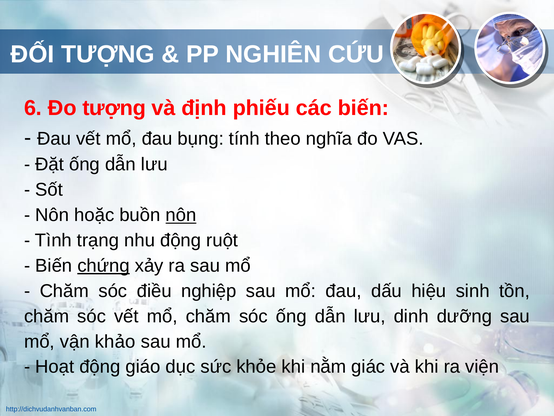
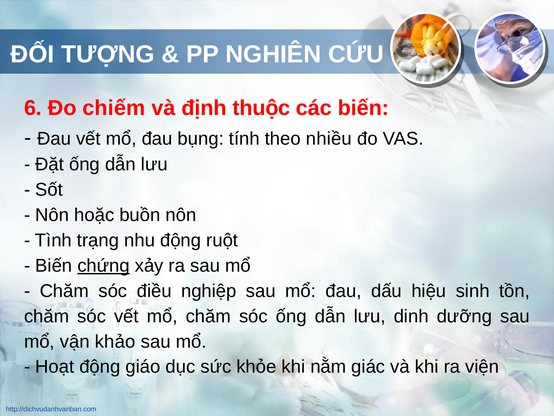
Đo tượng: tượng -> chiếm
phiếu: phiếu -> thuộc
nghĩa: nghĩa -> nhiều
nôn at (181, 215) underline: present -> none
